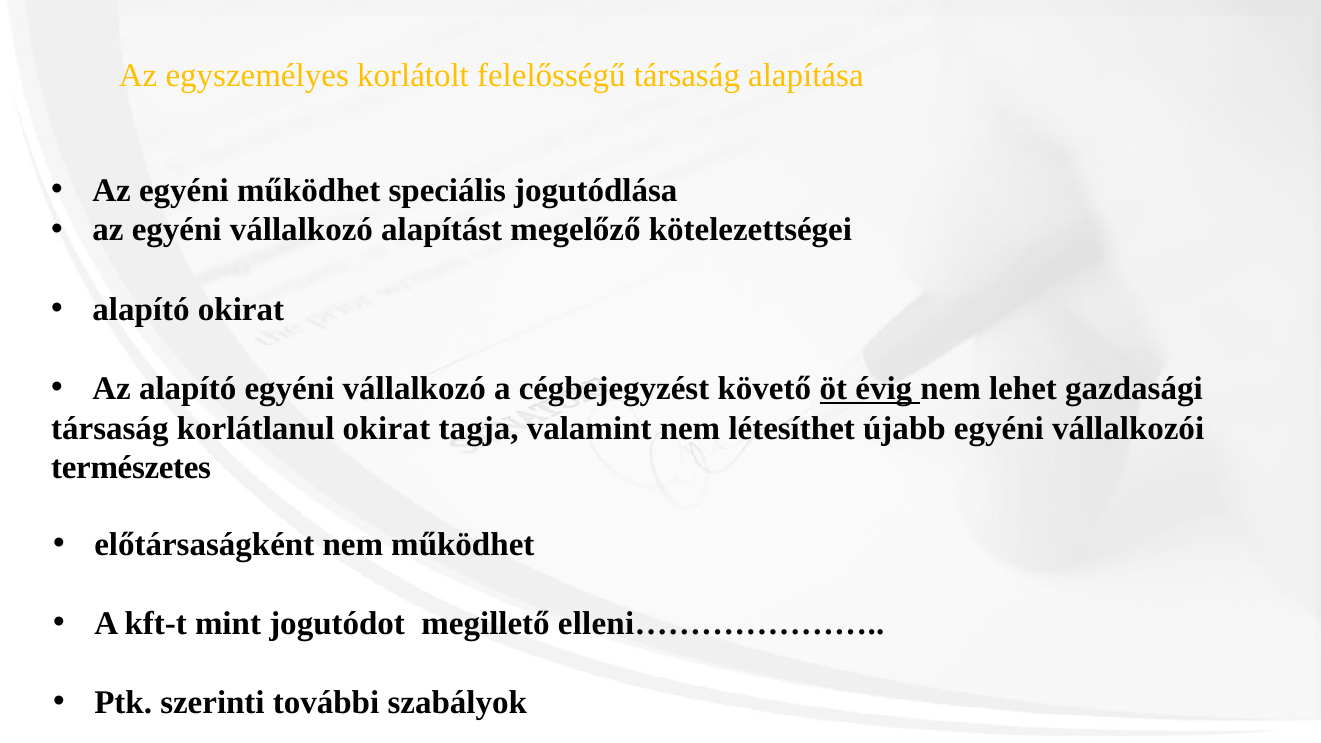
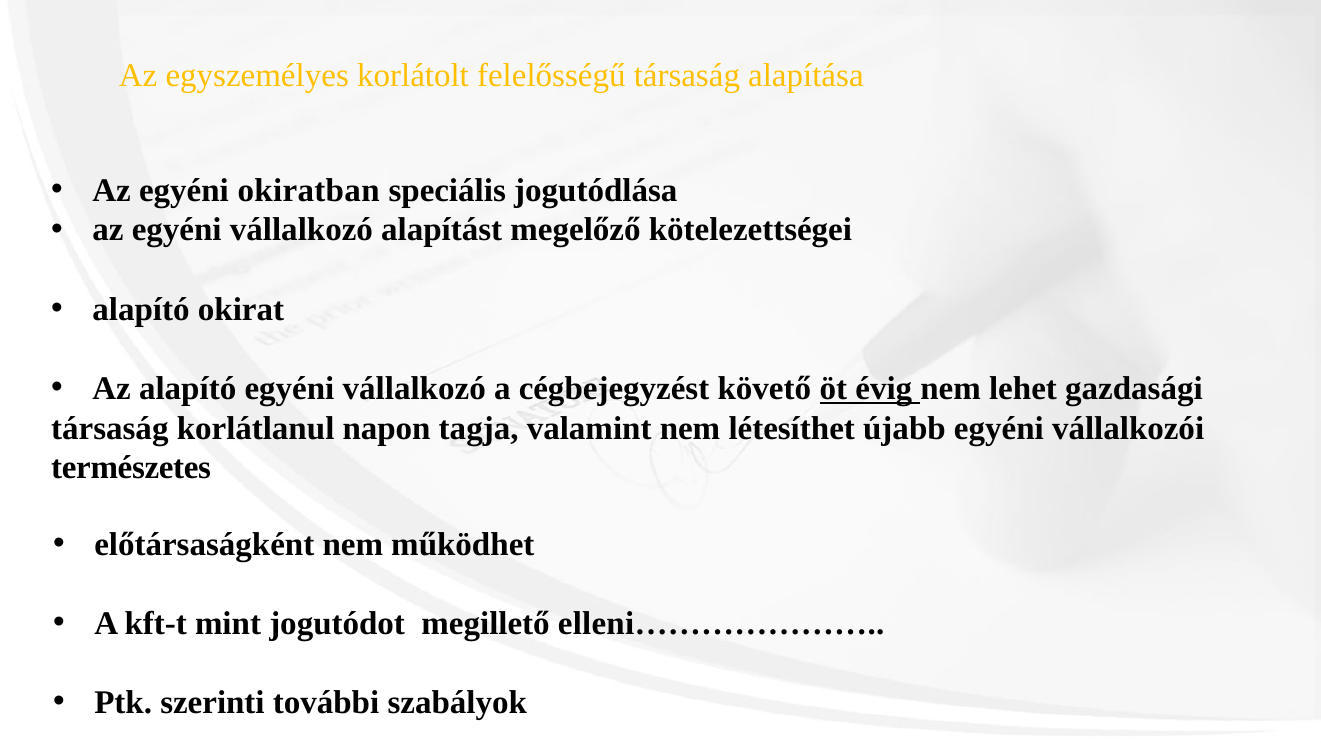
egyéni működhet: működhet -> okiratban
korlátlanul okirat: okirat -> napon
